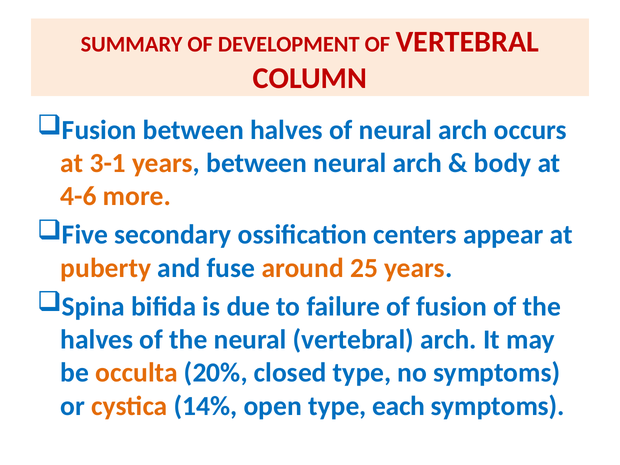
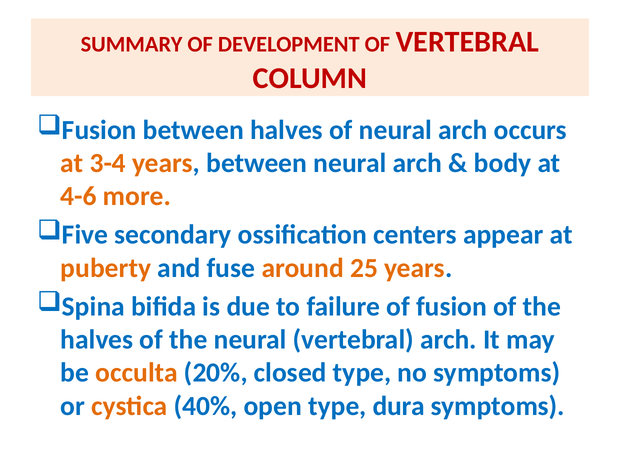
3-1: 3-1 -> 3-4
14%: 14% -> 40%
each: each -> dura
